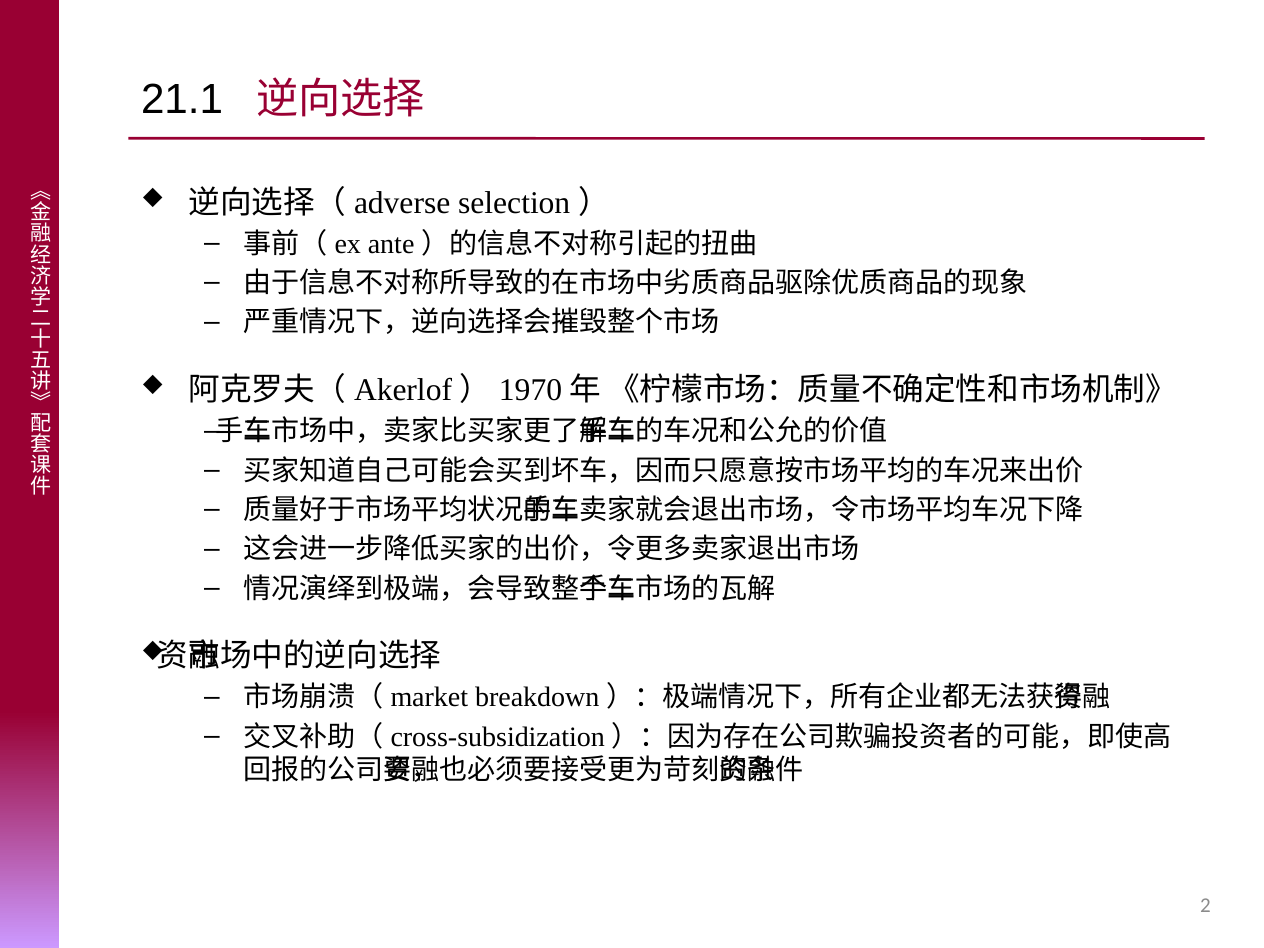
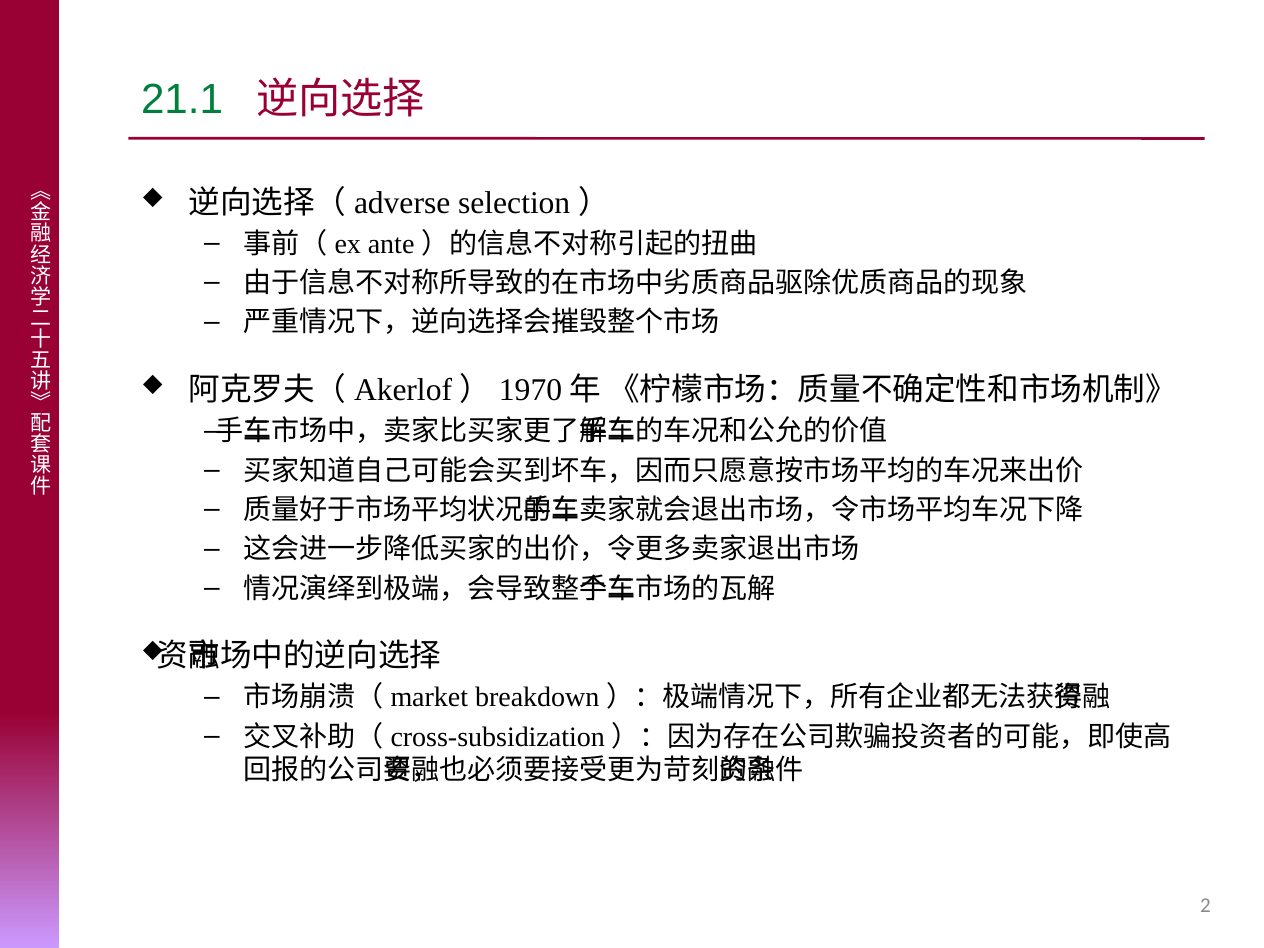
21.1 colour: black -> green
